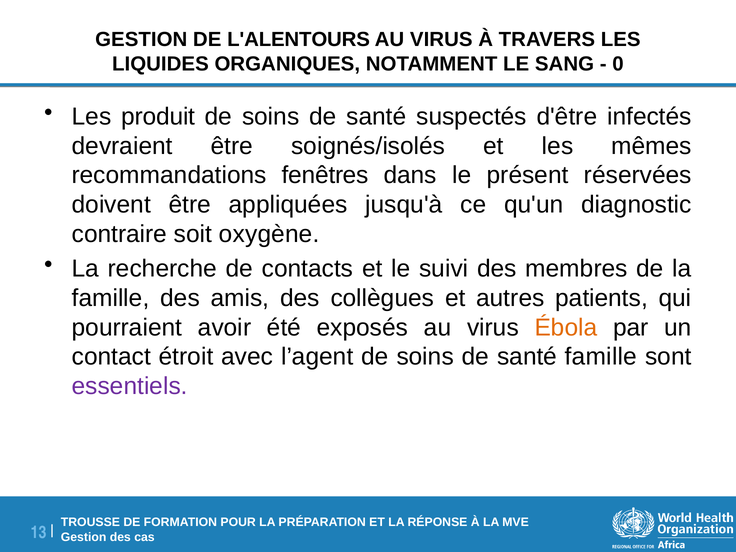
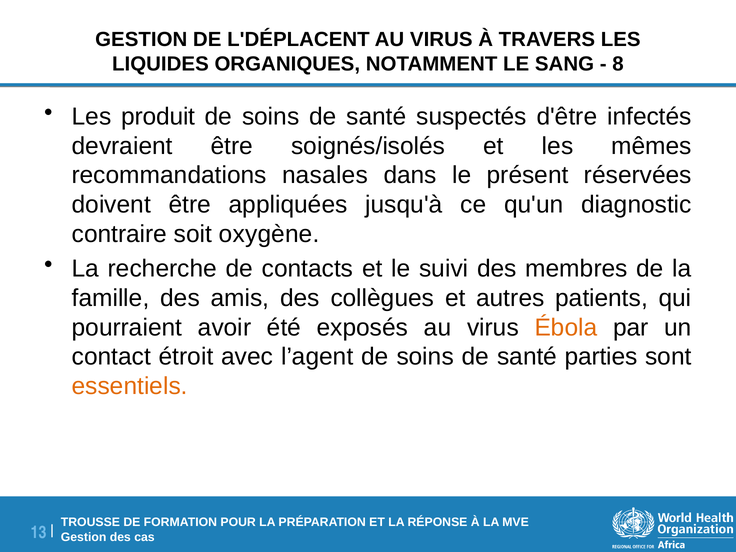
L'ALENTOURS: L'ALENTOURS -> L'DÉPLACENT
0: 0 -> 8
fenêtres: fenêtres -> nasales
santé famille: famille -> parties
essentiels colour: purple -> orange
